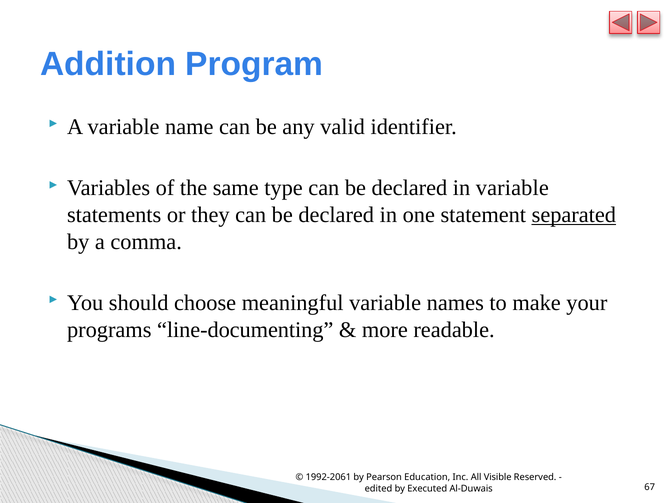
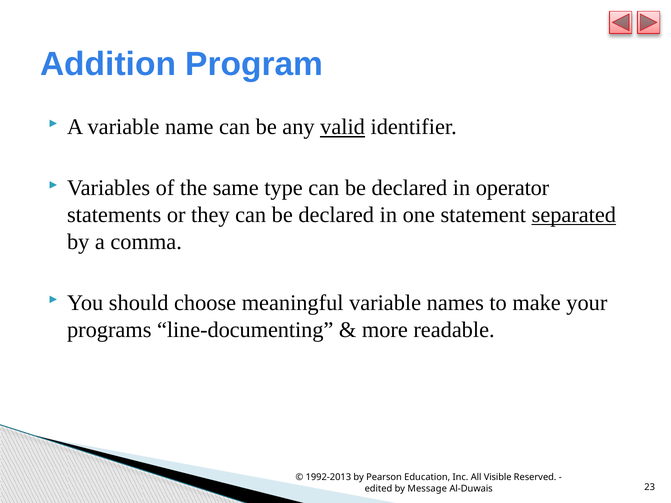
valid underline: none -> present
in variable: variable -> operator
1992-2061: 1992-2061 -> 1992-2013
Executed: Executed -> Message
67: 67 -> 23
